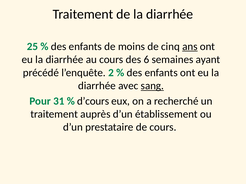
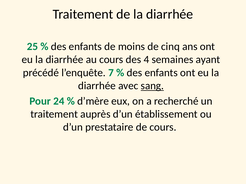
ans underline: present -> none
6: 6 -> 4
2: 2 -> 7
31: 31 -> 24
d’cours: d’cours -> d’mère
